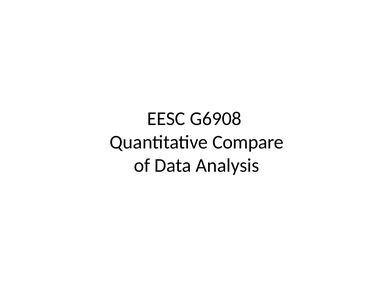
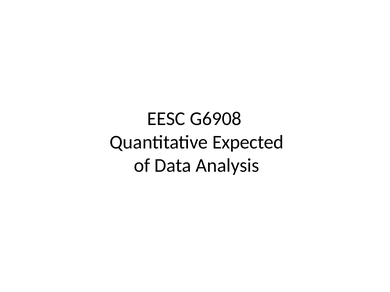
Compare: Compare -> Expected
